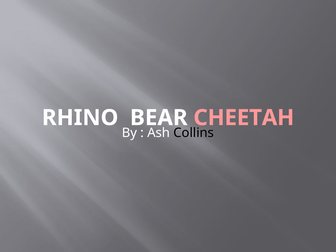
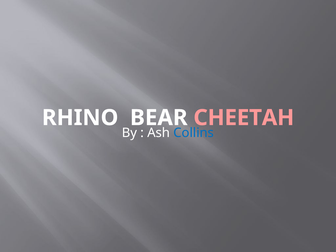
Collins colour: black -> blue
